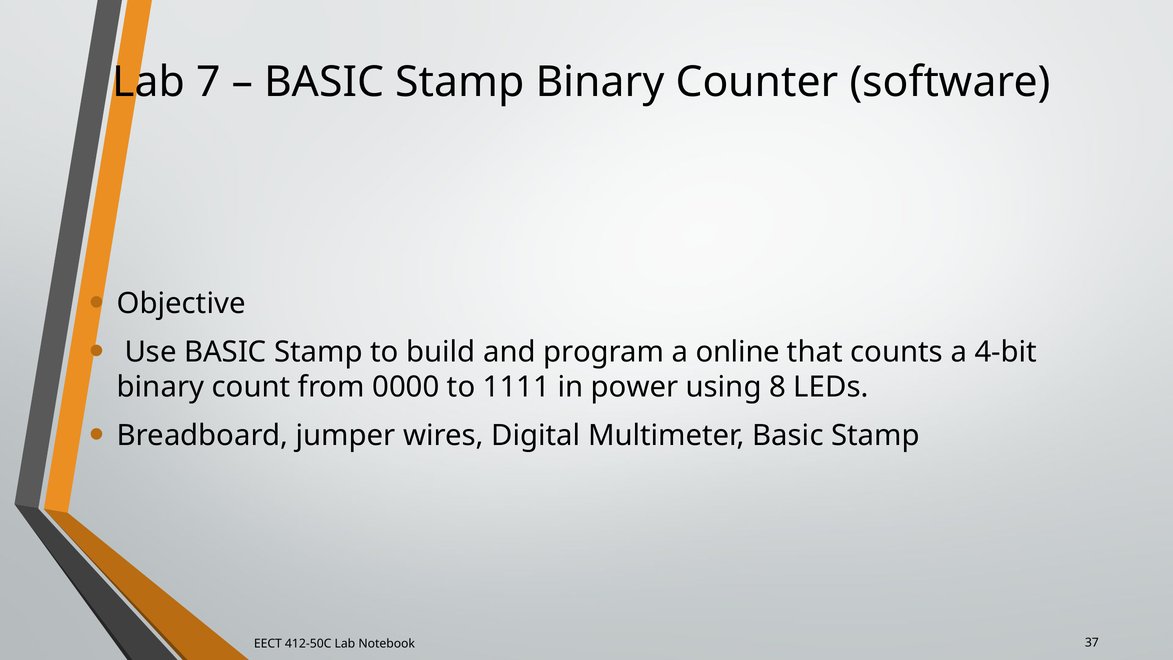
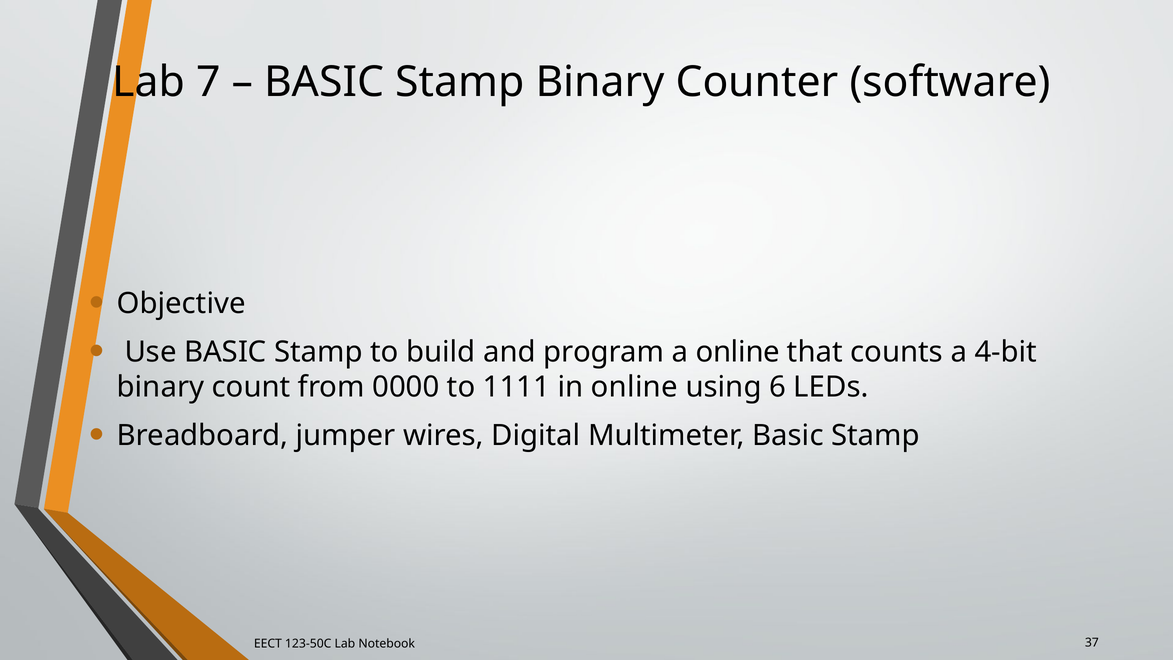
in power: power -> online
8: 8 -> 6
412-50C: 412-50C -> 123-50C
